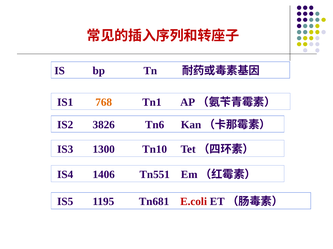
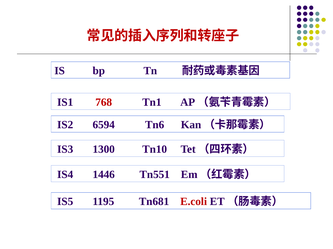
768 colour: orange -> red
3826: 3826 -> 6594
1406: 1406 -> 1446
